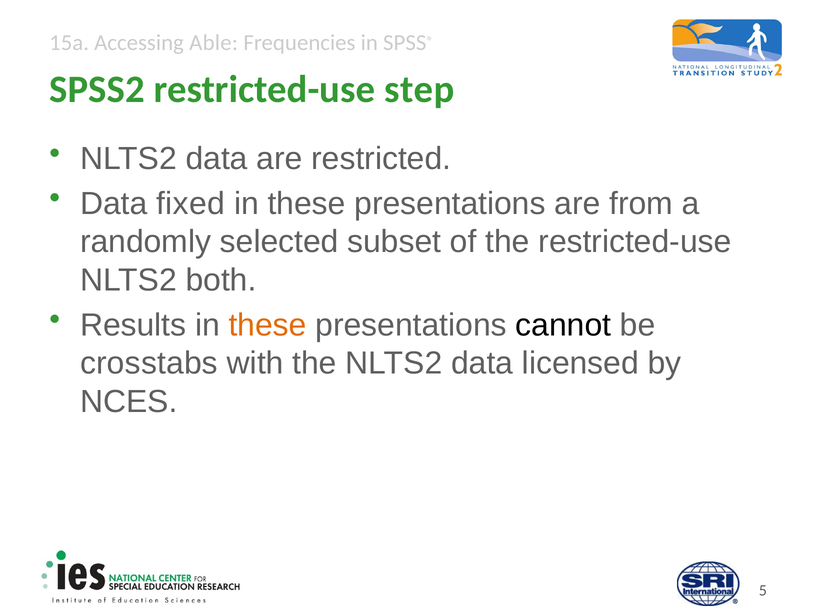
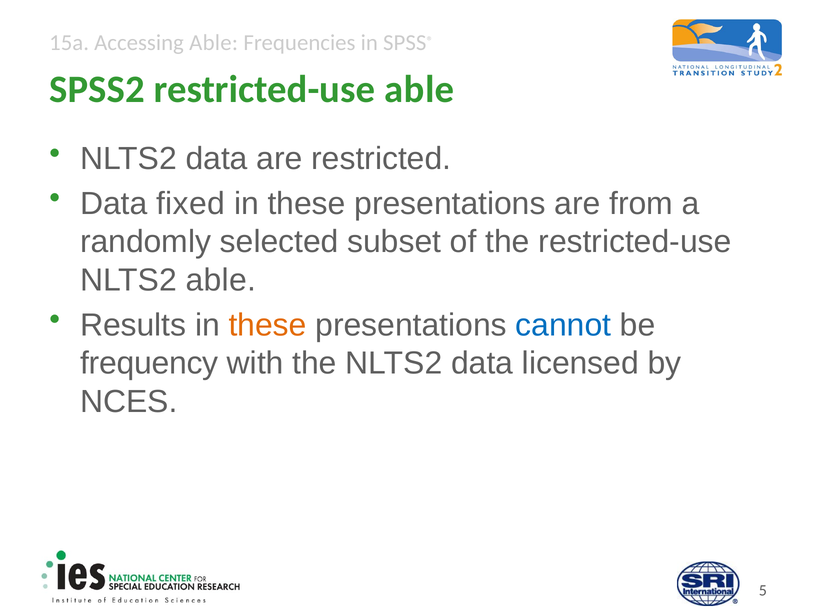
restricted-use step: step -> able
NLTS2 both: both -> able
cannot colour: black -> blue
crosstabs: crosstabs -> frequency
